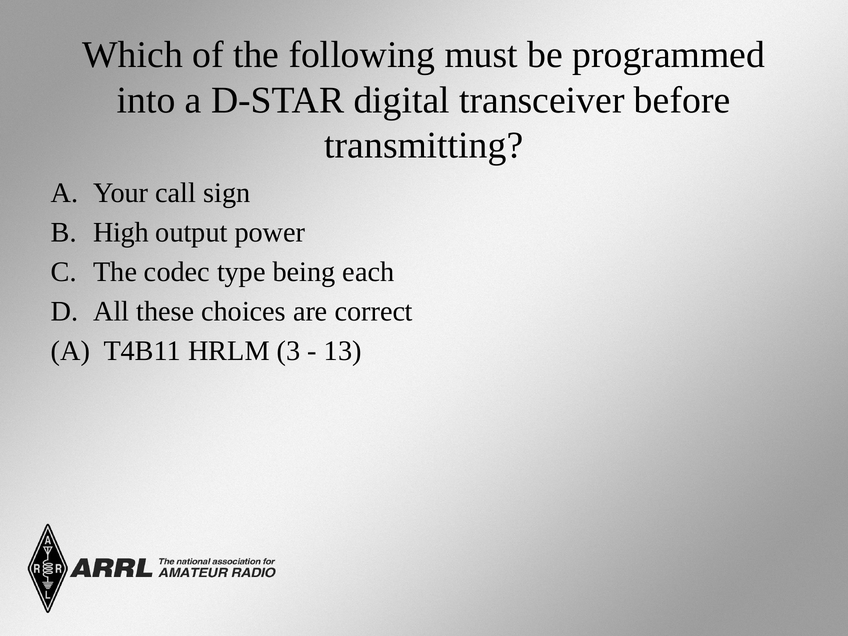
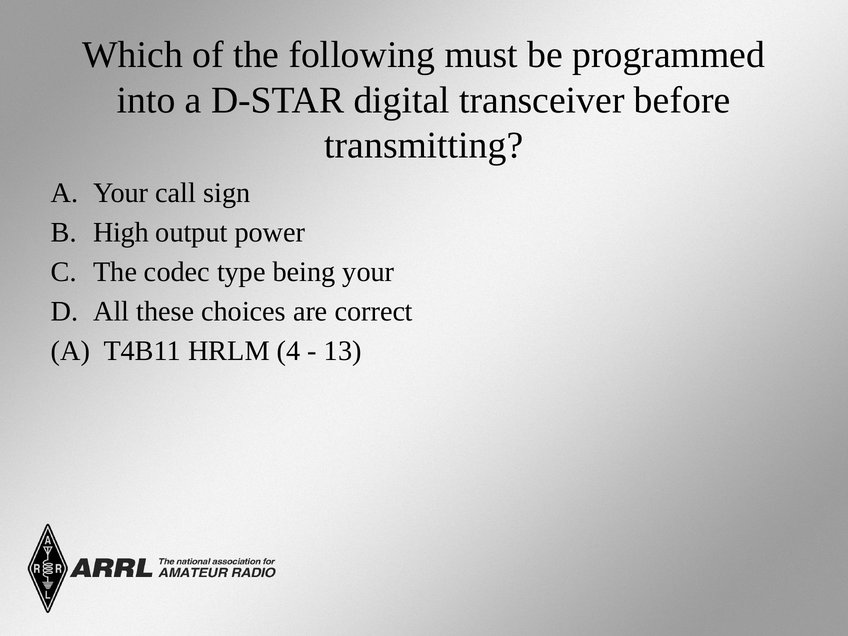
being each: each -> your
3: 3 -> 4
